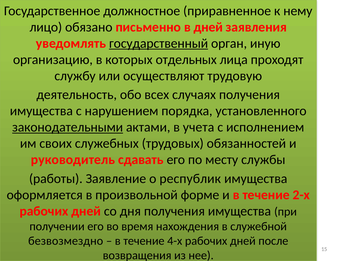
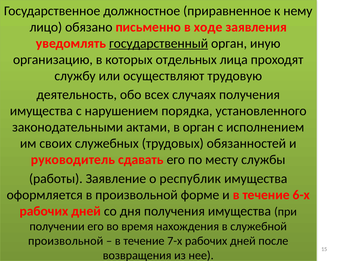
в дней: дней -> ходе
законодательными underline: present -> none
в учета: учета -> орган
2-х: 2-х -> 6-х
безвозмездно at (66, 241): безвозмездно -> произвольной
4-х: 4-х -> 7-х
